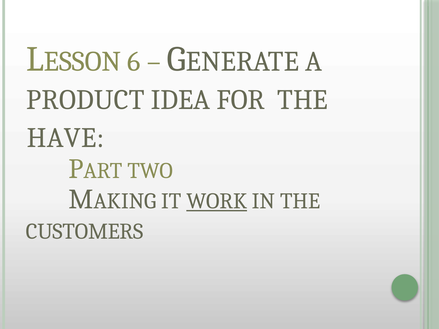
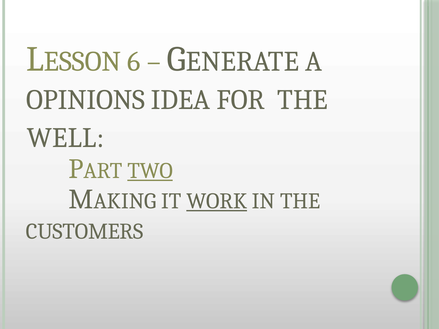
PRODUCT: PRODUCT -> OPINIONS
HAVE: HAVE -> WELL
TWO underline: none -> present
